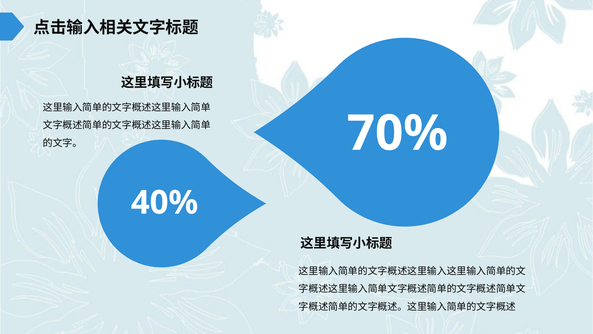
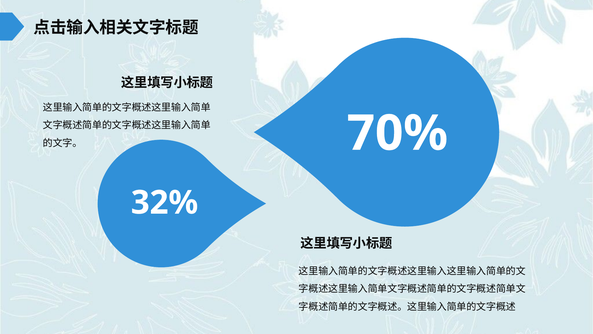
40%: 40% -> 32%
